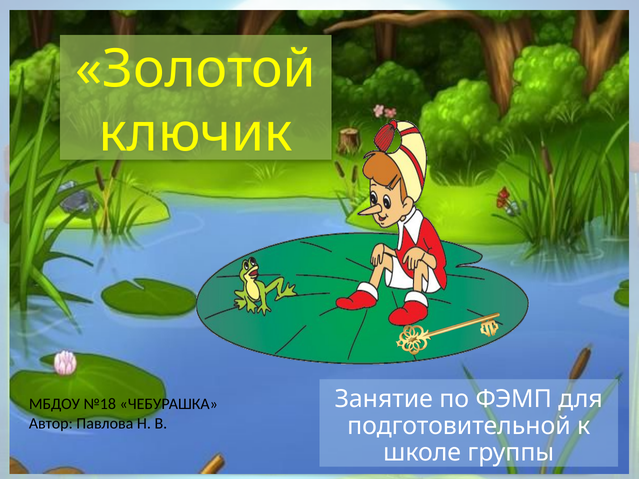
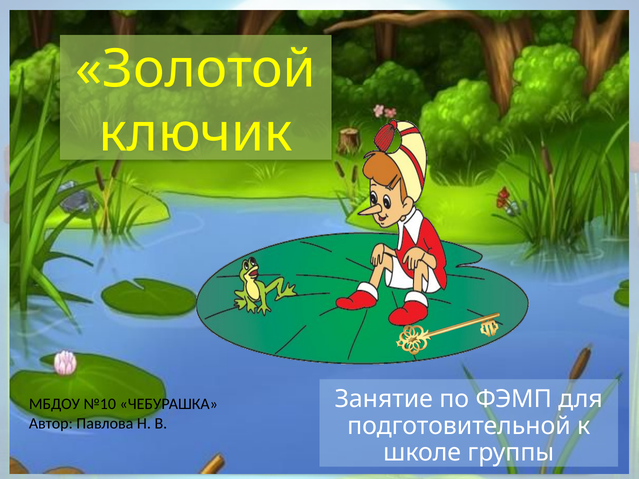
№18: №18 -> №10
